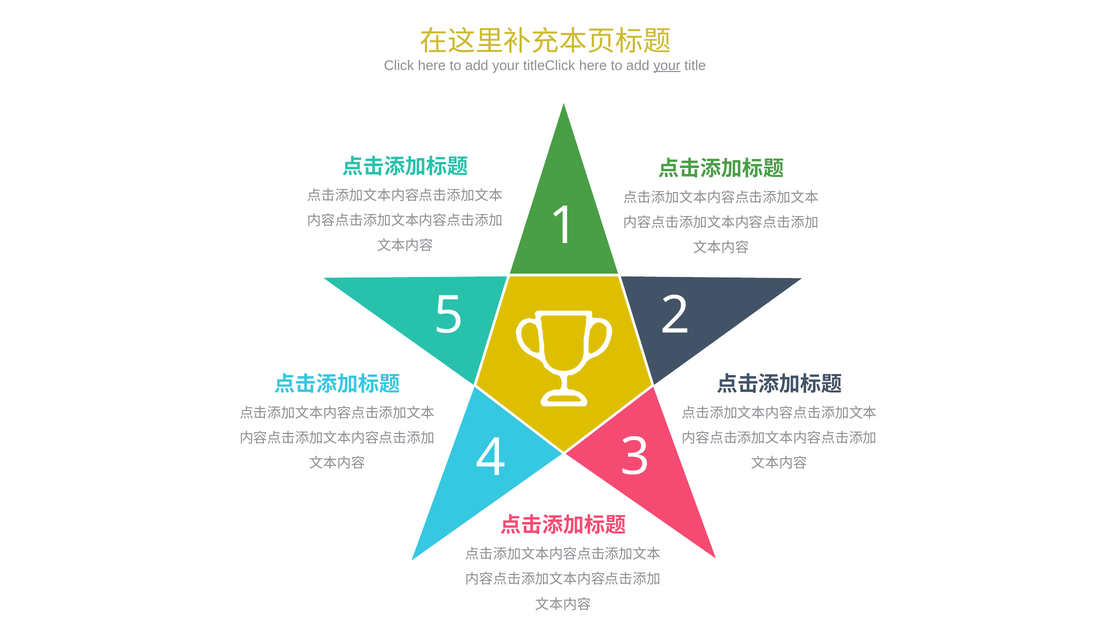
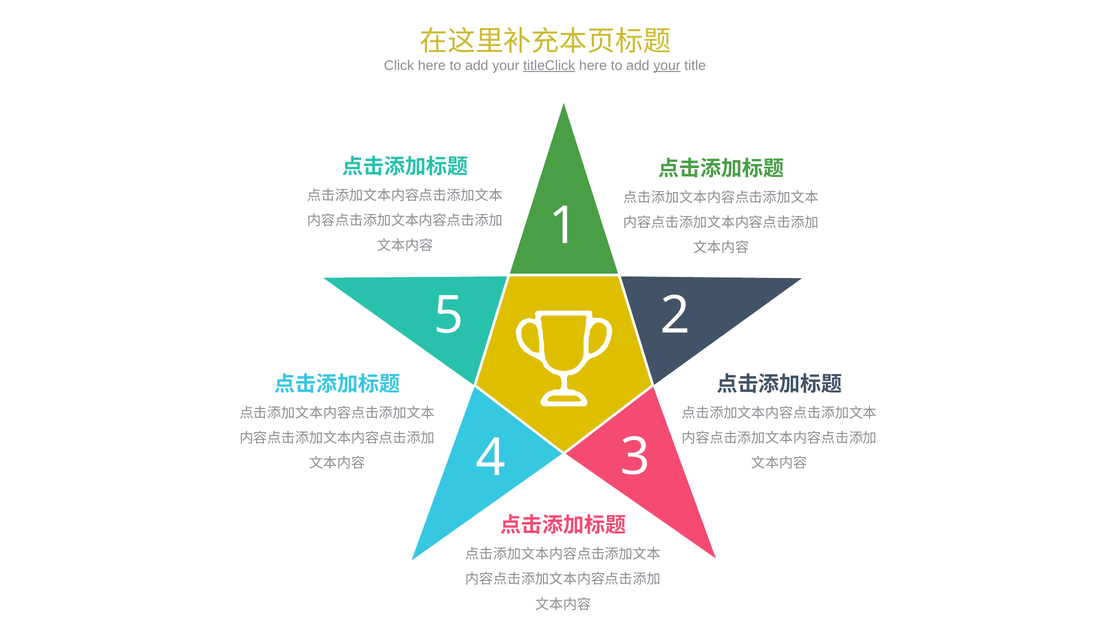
titleClick underline: none -> present
